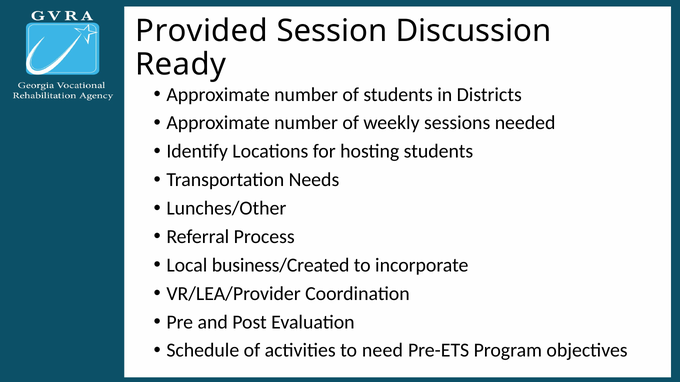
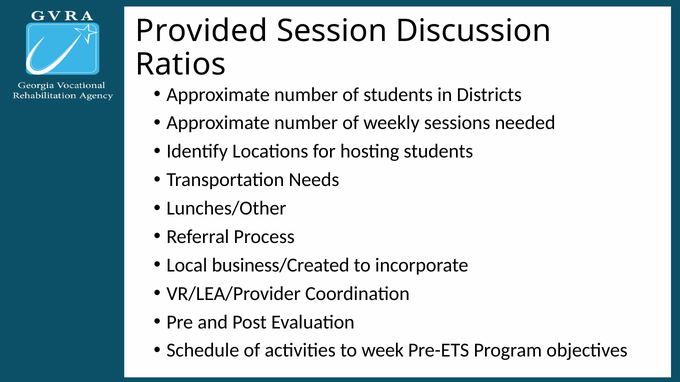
Ready: Ready -> Ratios
need: need -> week
